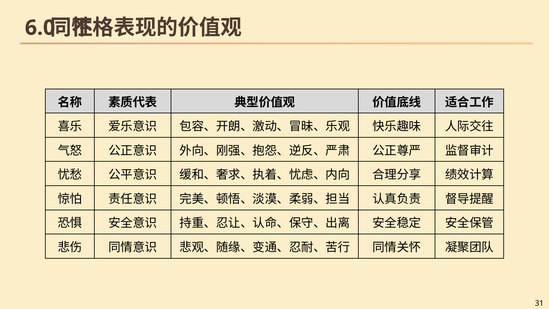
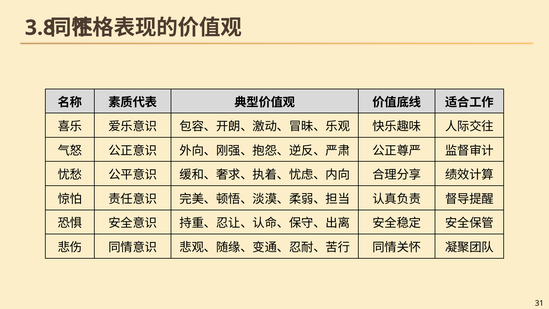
6.0: 6.0 -> 3.8
